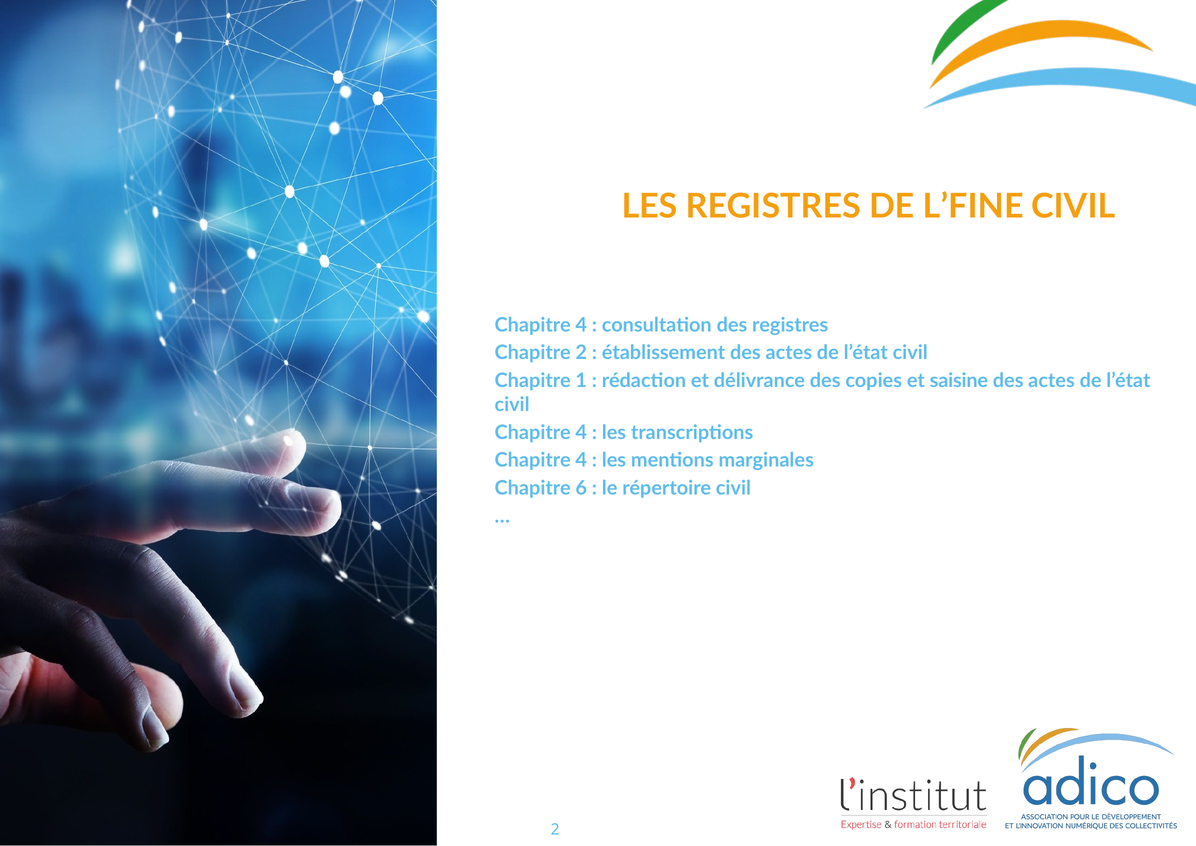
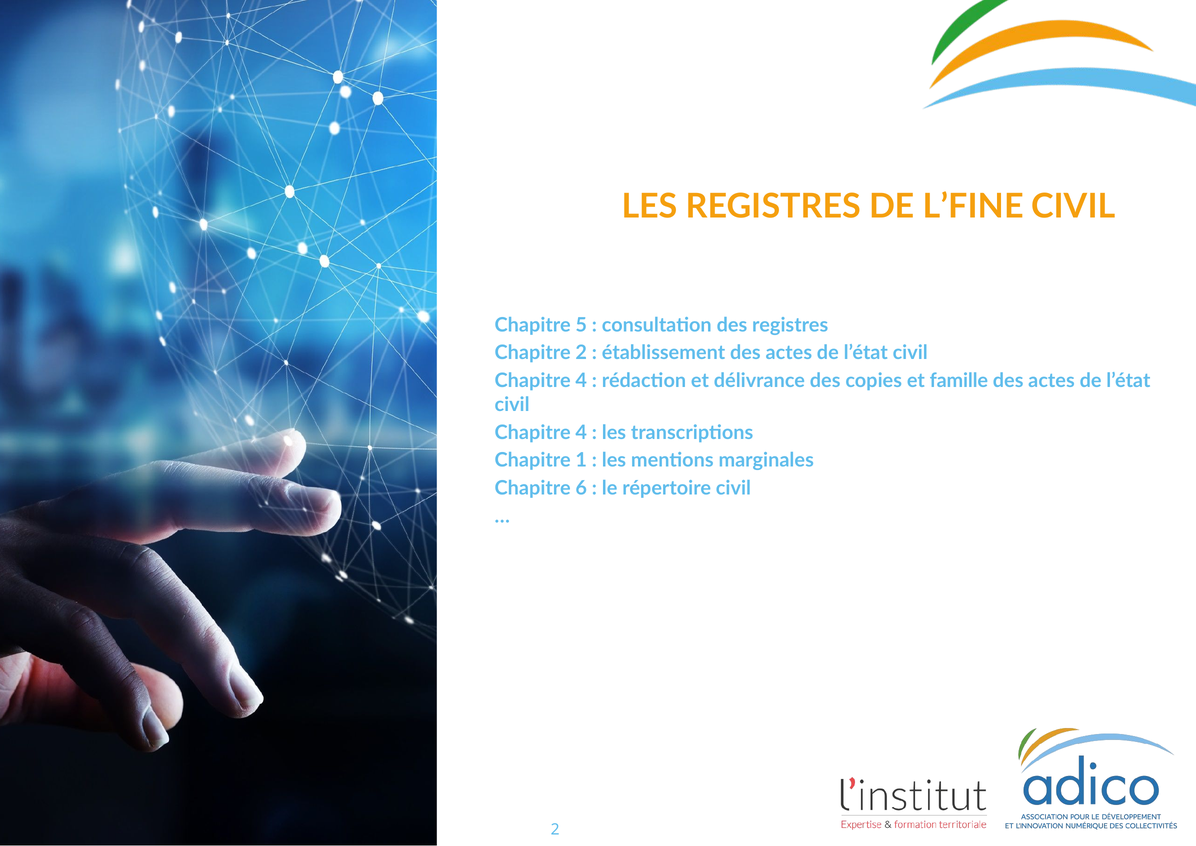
4 at (581, 325): 4 -> 5
1 at (581, 381): 1 -> 4
saisine: saisine -> famille
4 at (581, 460): 4 -> 1
